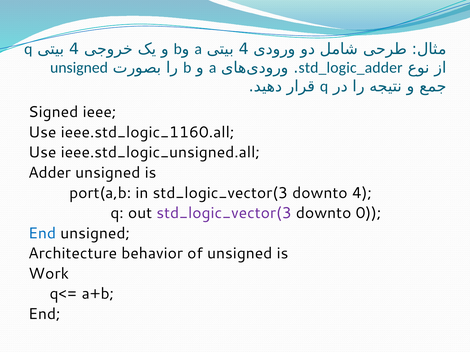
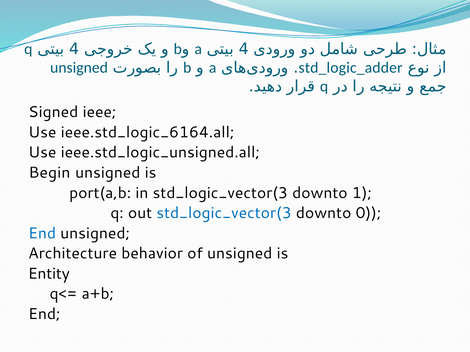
ieee.std_logic_1160.all: ieee.std_logic_1160.all -> ieee.std_logic_6164.all
Adder: Adder -> Begin
downto 4: 4 -> 1
std_logic_vector(3 at (224, 213) colour: purple -> blue
Work: Work -> Entity
